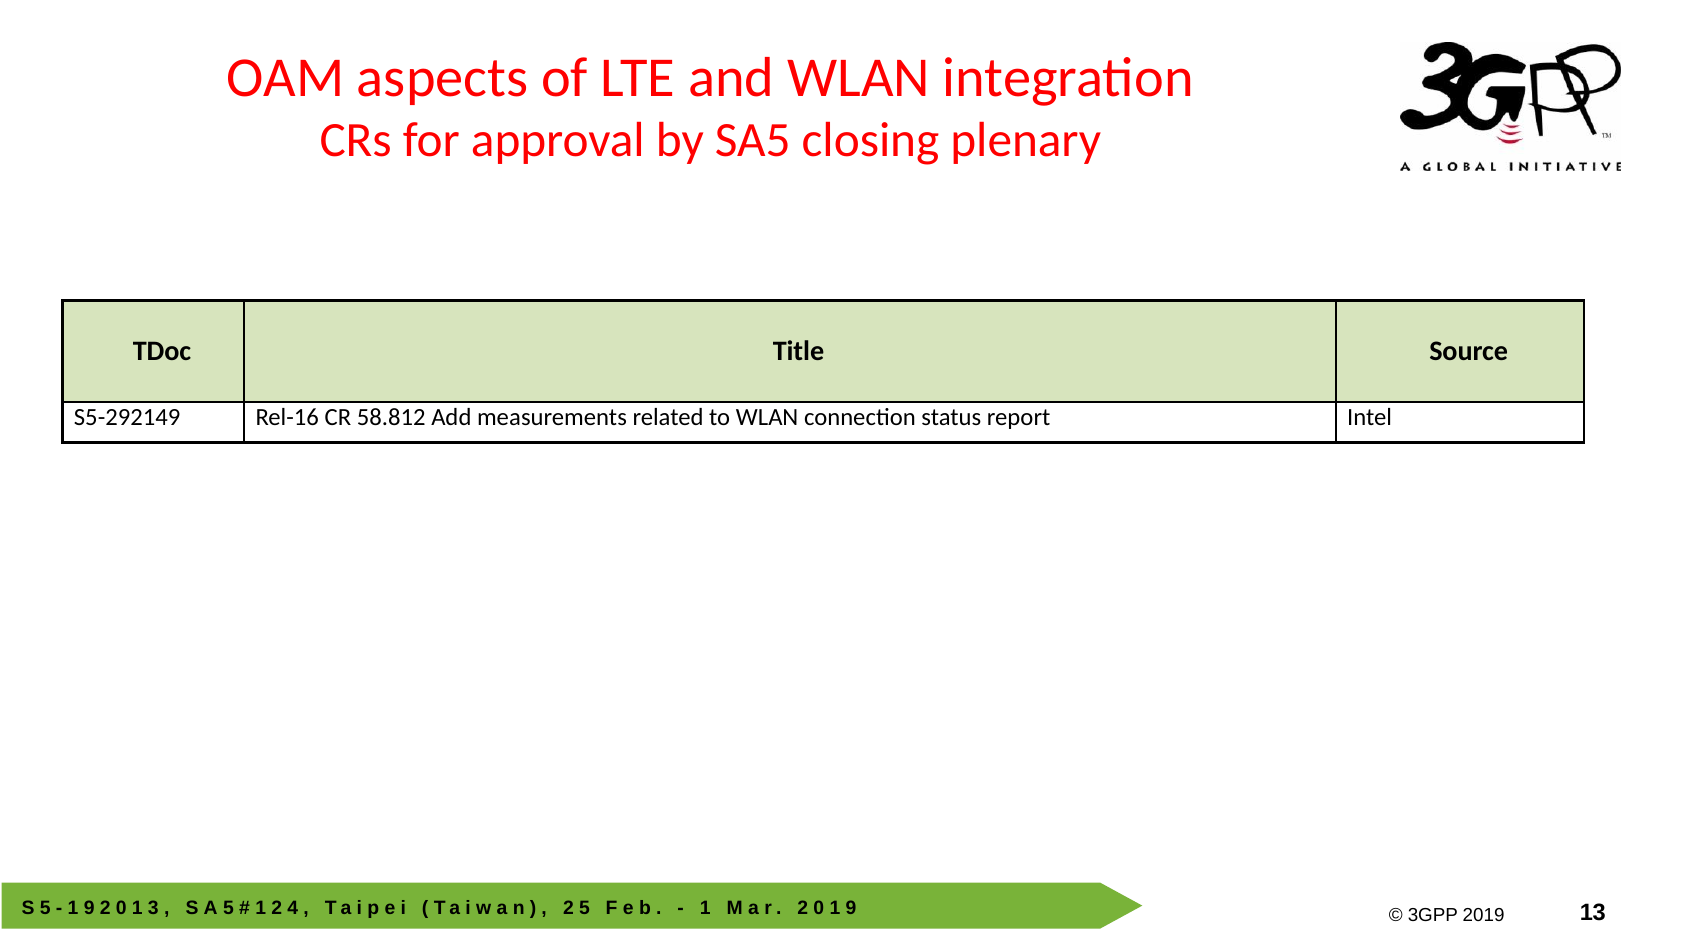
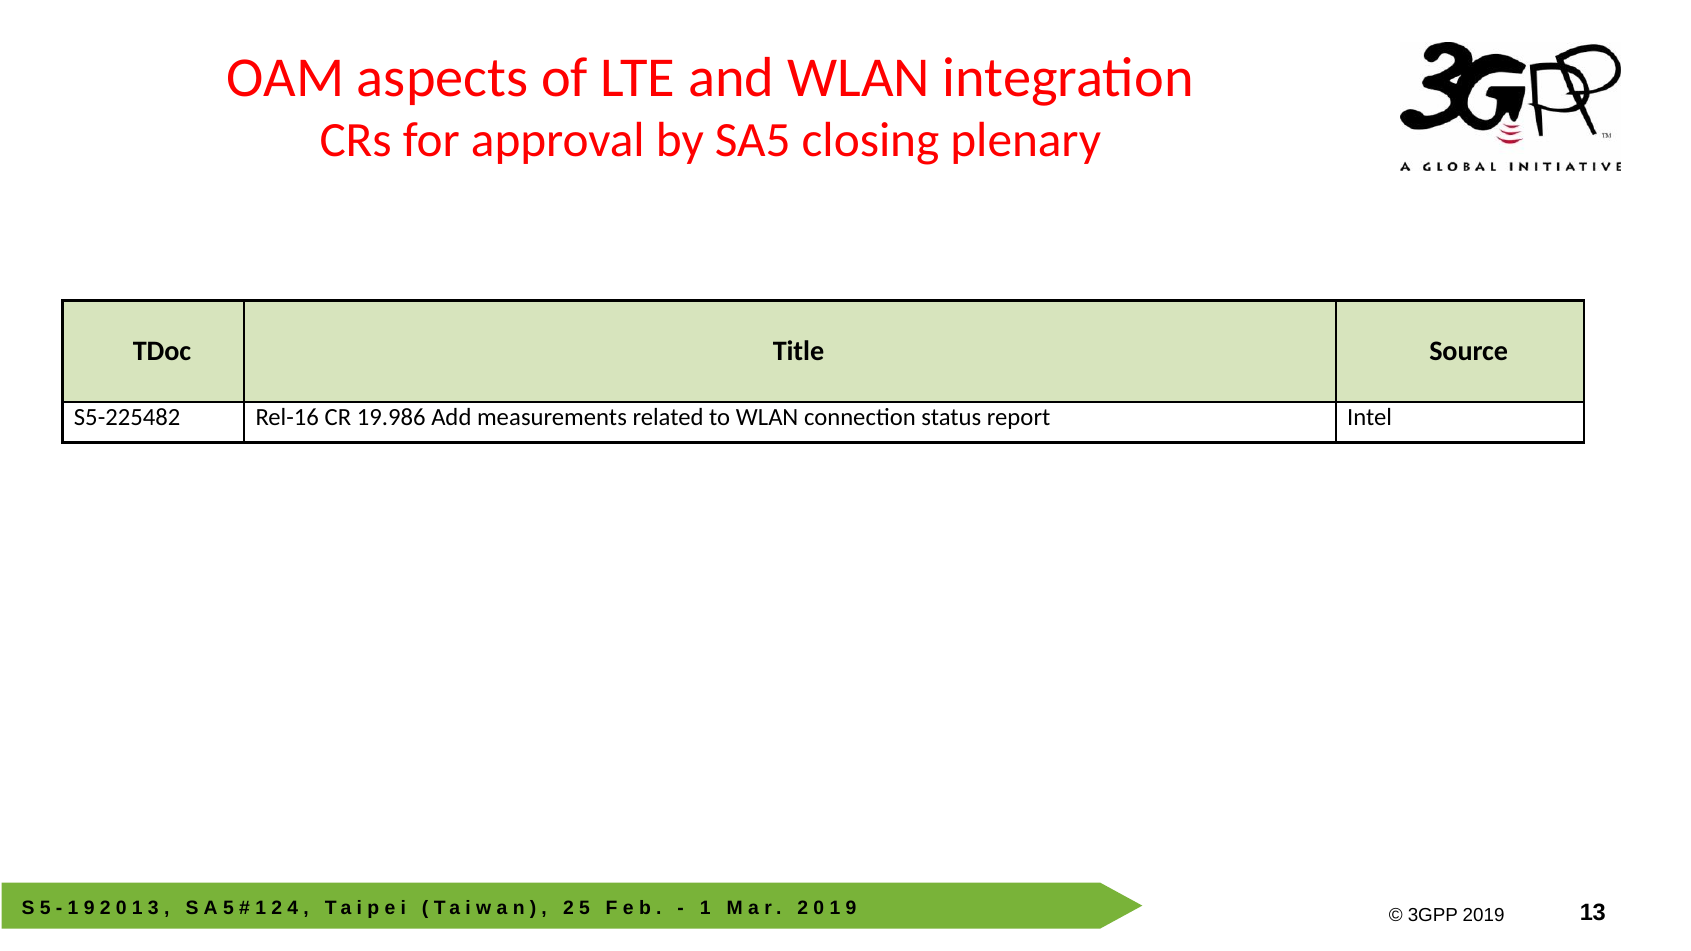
S5-292149: S5-292149 -> S5-225482
58.812: 58.812 -> 19.986
